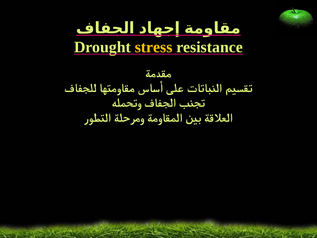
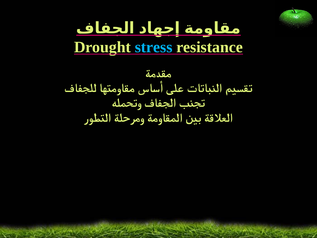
stress colour: yellow -> light blue
